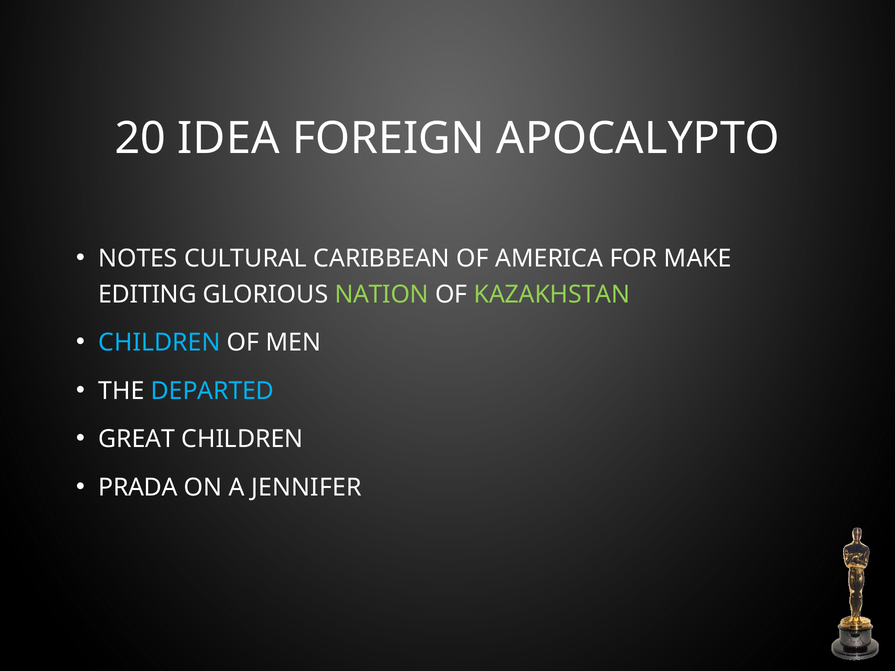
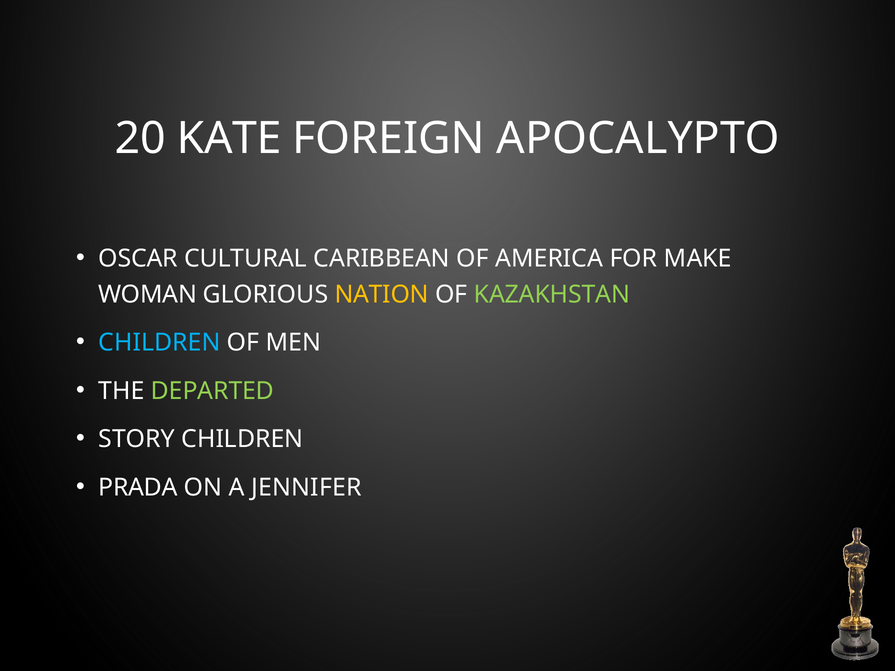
IDEA: IDEA -> KATE
NOTES: NOTES -> OSCAR
EDITING: EDITING -> WOMAN
NATION colour: light green -> yellow
DEPARTED colour: light blue -> light green
GREAT: GREAT -> STORY
